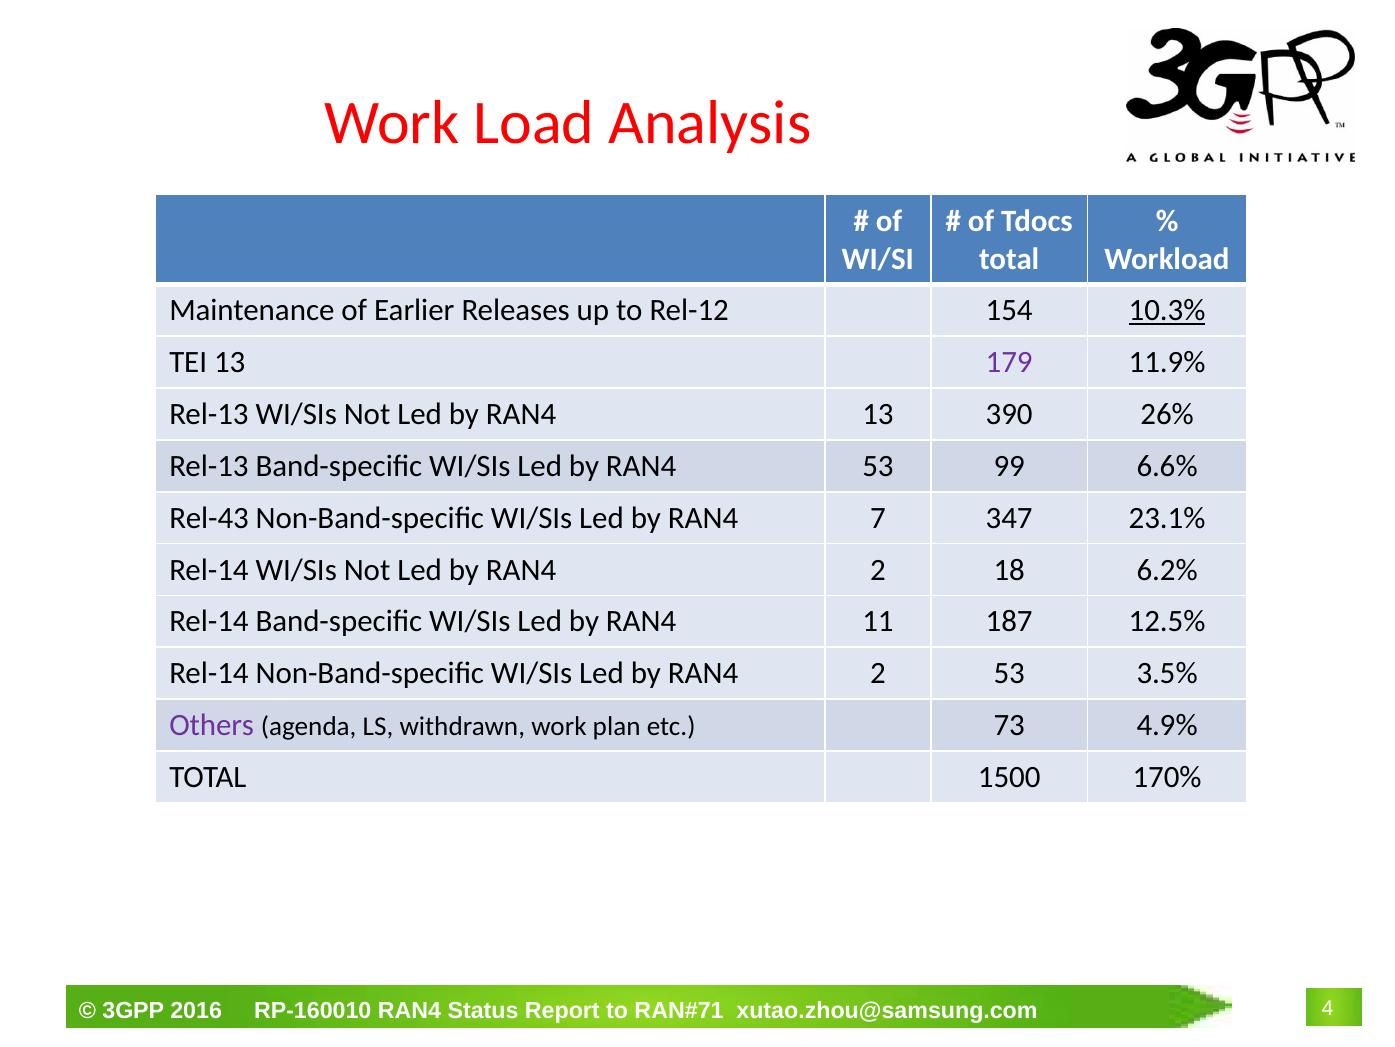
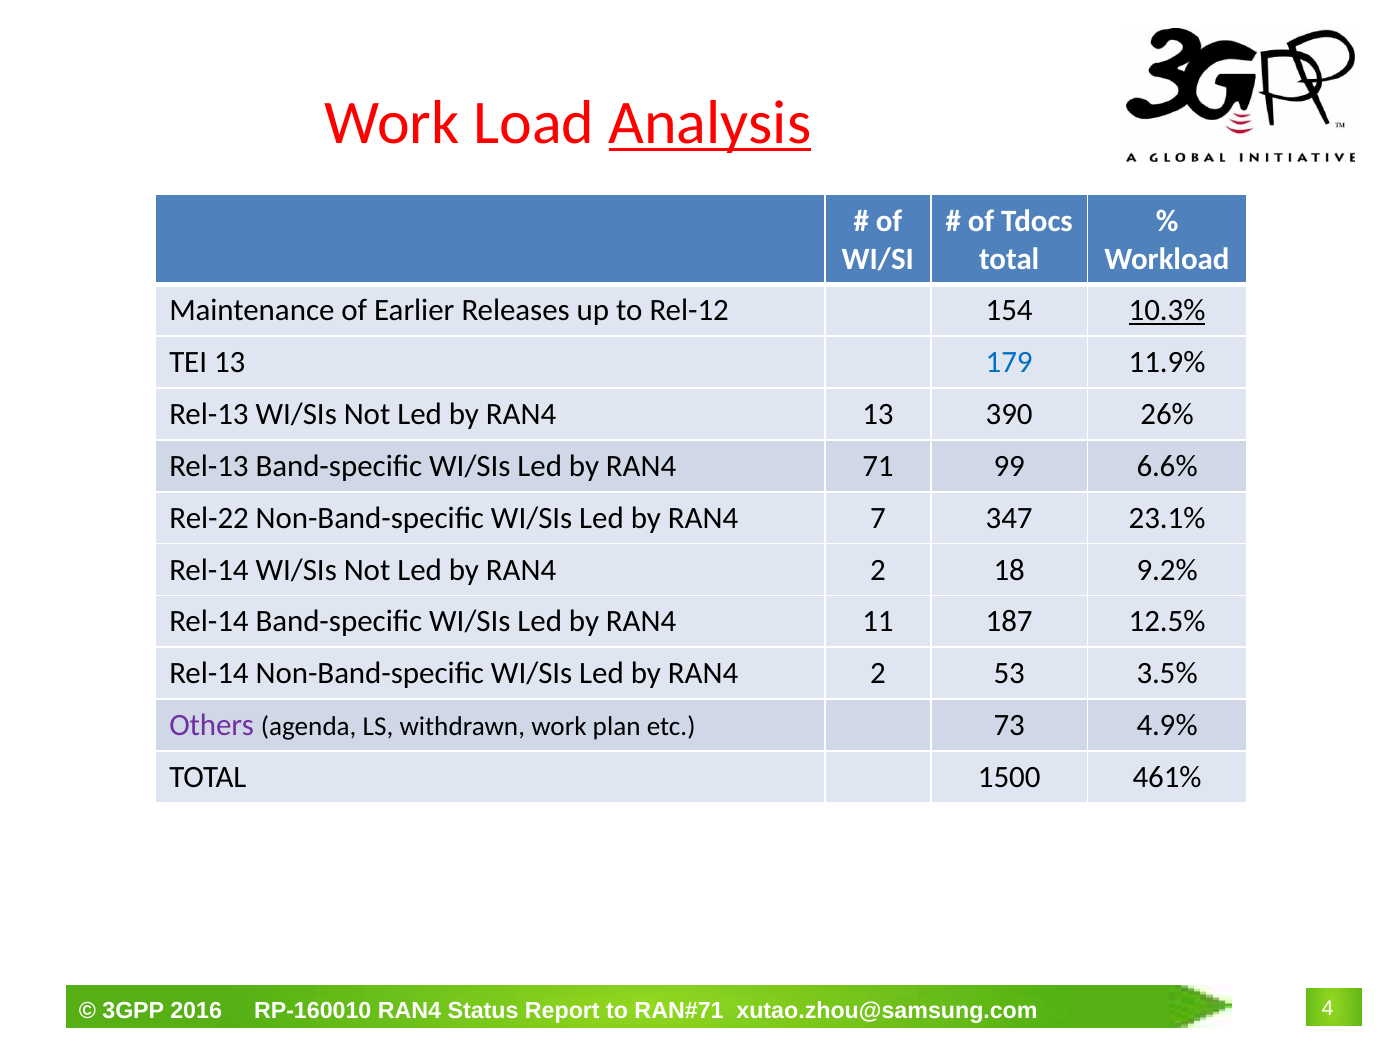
Analysis underline: none -> present
179 colour: purple -> blue
RAN4 53: 53 -> 71
Rel-43: Rel-43 -> Rel-22
6.2%: 6.2% -> 9.2%
170%: 170% -> 461%
